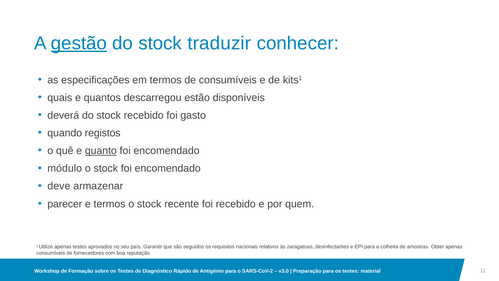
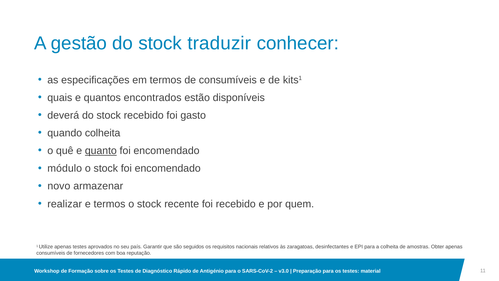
gestão underline: present -> none
descarregou: descarregou -> encontrados
quando registos: registos -> colheita
deve: deve -> novo
parecer: parecer -> realizar
